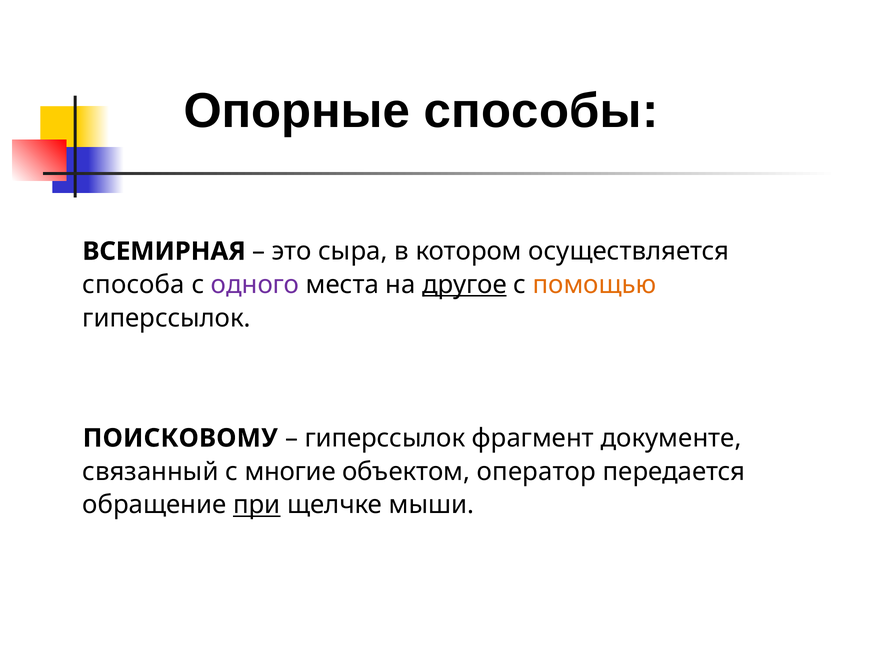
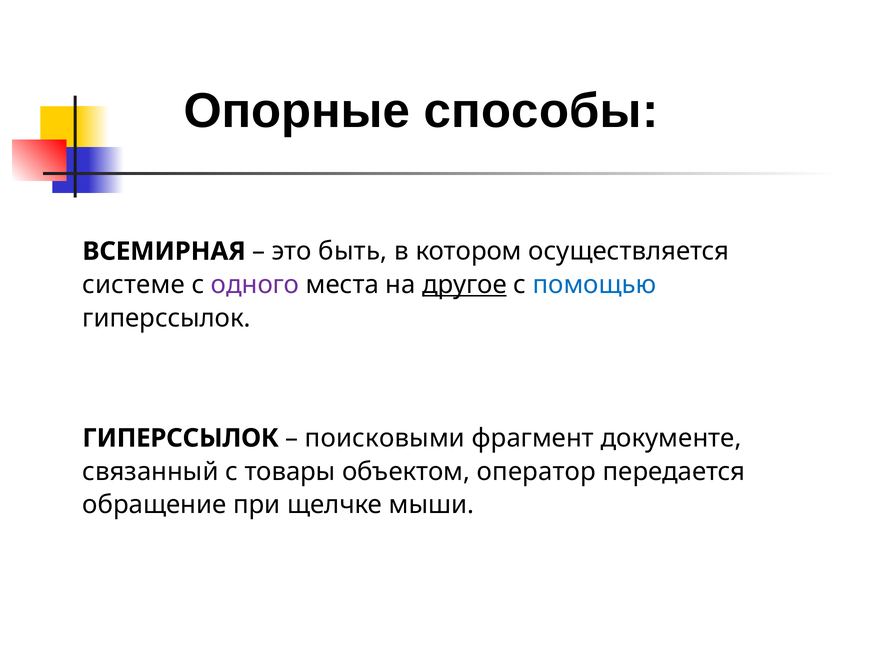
сыра: сыра -> быть
способа: способа -> системе
помощью colour: orange -> blue
ПОИСКОВОМУ at (180, 438): ПОИСКОВОМУ -> ГИПЕРССЫЛОК
гиперссылок at (385, 438): гиперссылок -> поисковыми
многие: многие -> товары
при underline: present -> none
